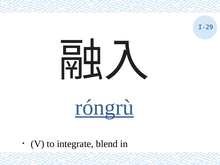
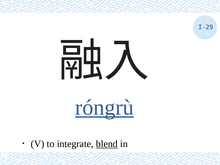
blend underline: none -> present
